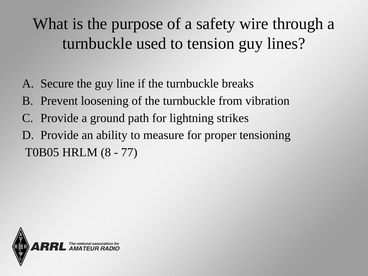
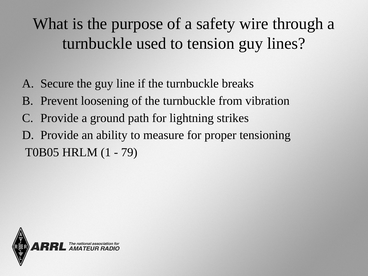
8: 8 -> 1
77: 77 -> 79
